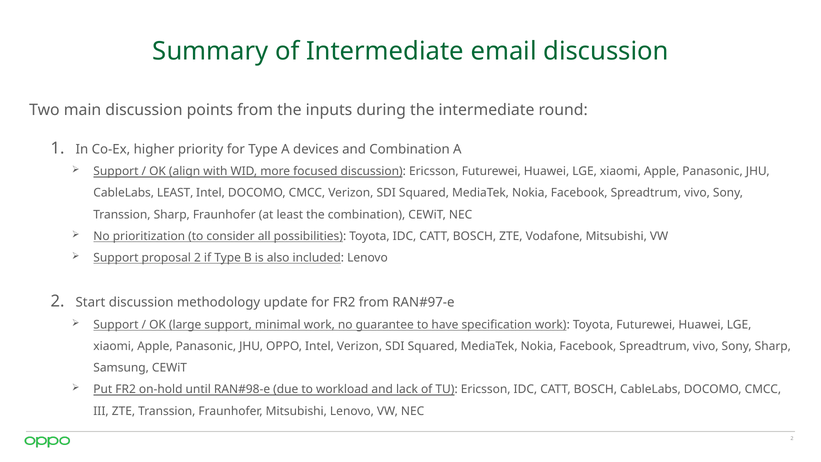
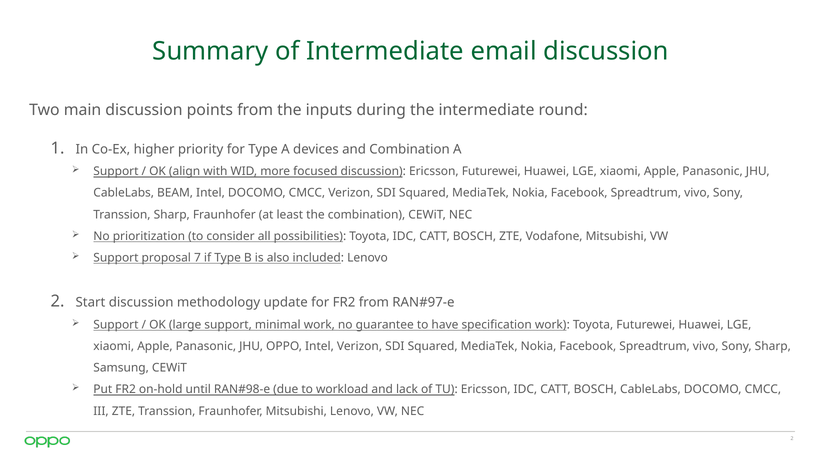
CableLabs LEAST: LEAST -> BEAM
proposal 2: 2 -> 7
